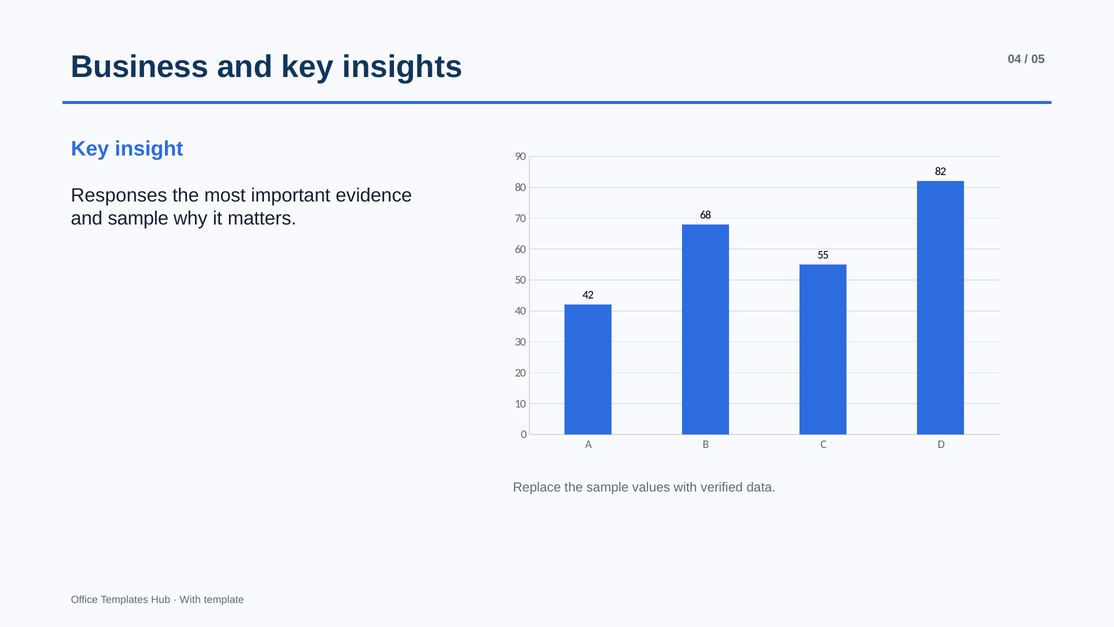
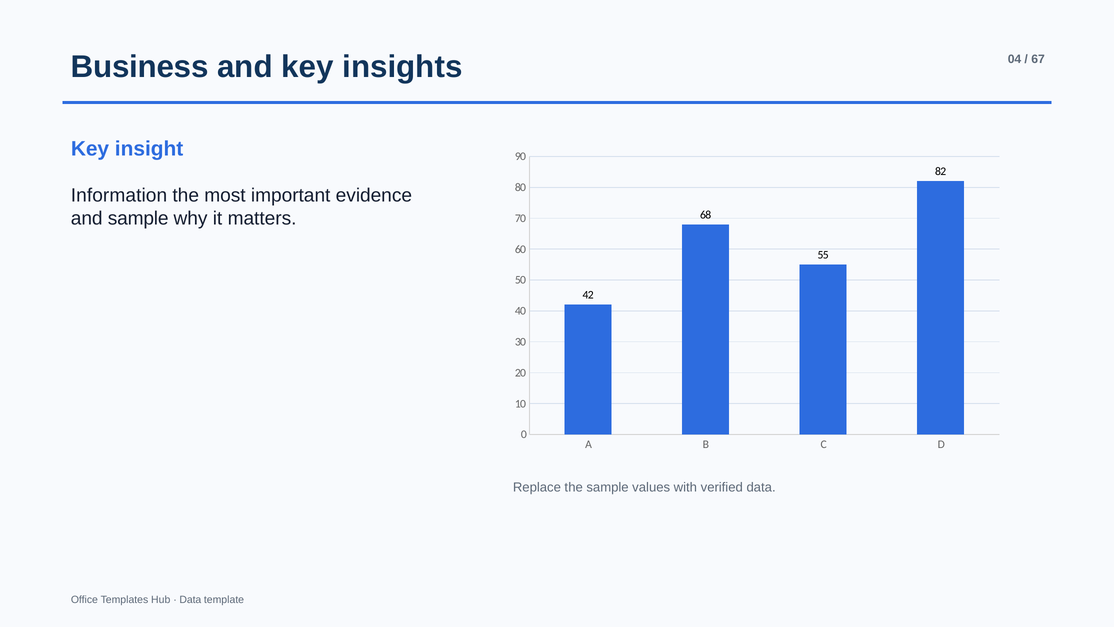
05: 05 -> 67
Responses: Responses -> Information
With at (190, 599): With -> Data
